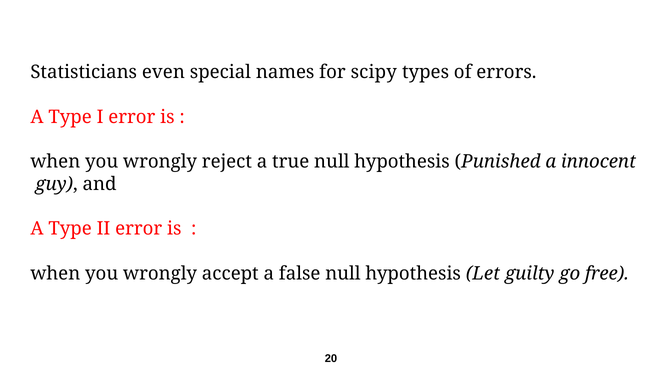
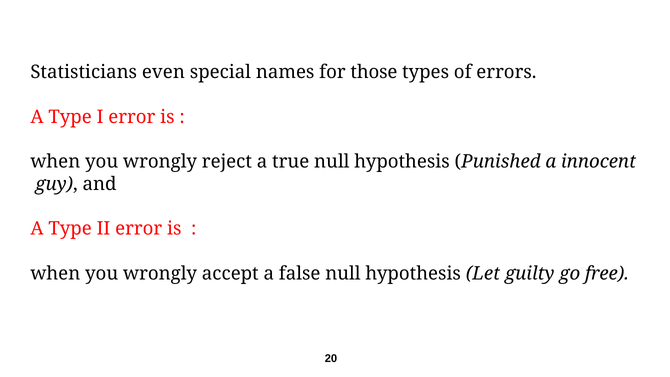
scipy: scipy -> those
